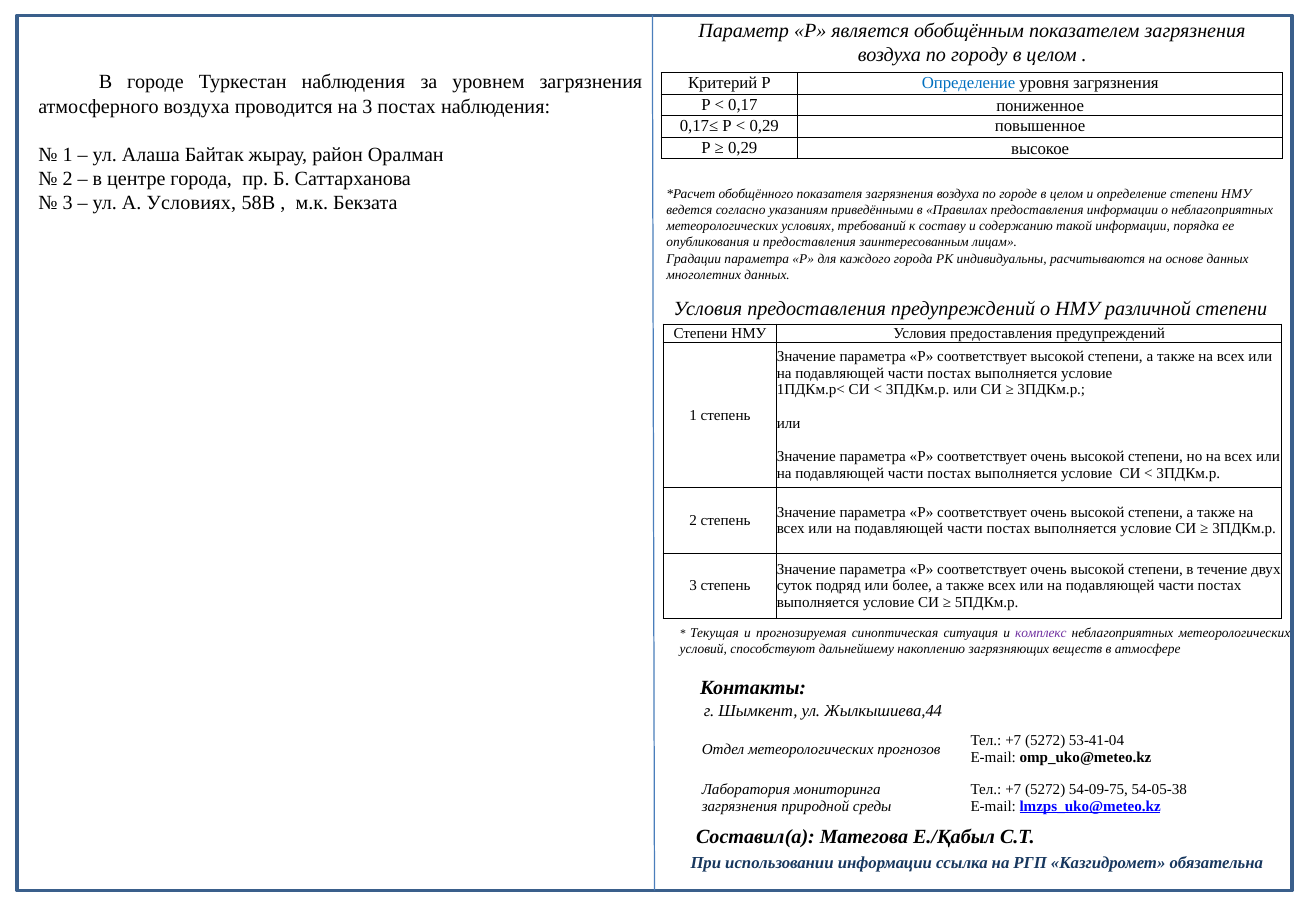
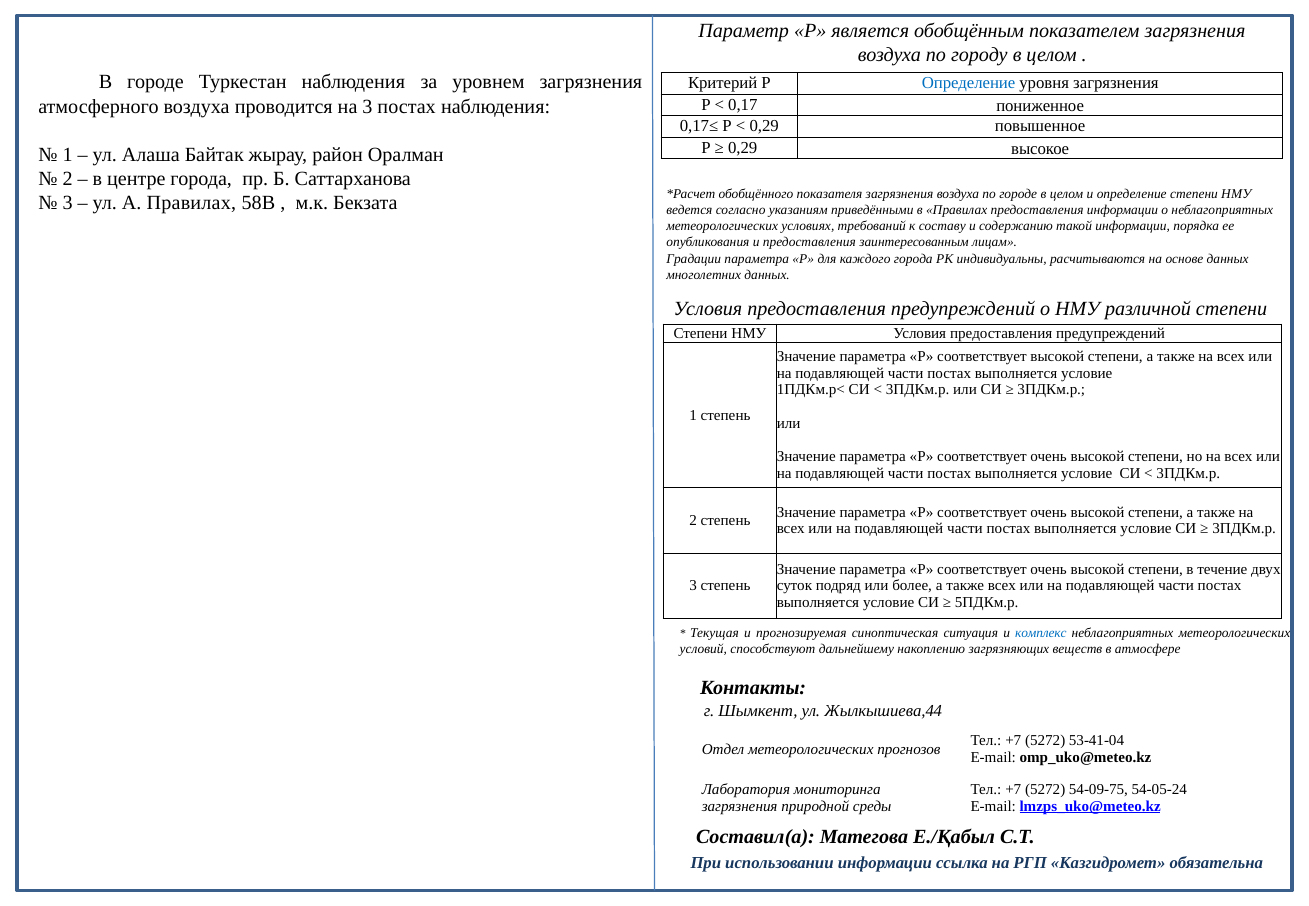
А Условиях: Условиях -> Правилах
комплекс colour: purple -> blue
54-05-38: 54-05-38 -> 54-05-24
